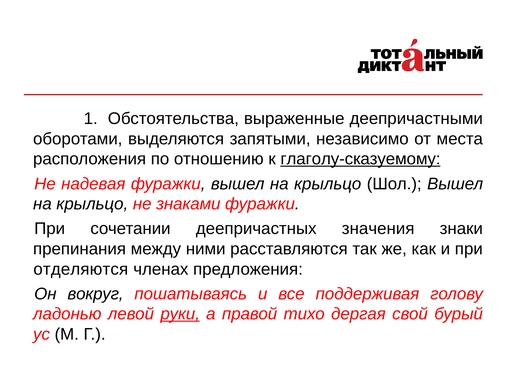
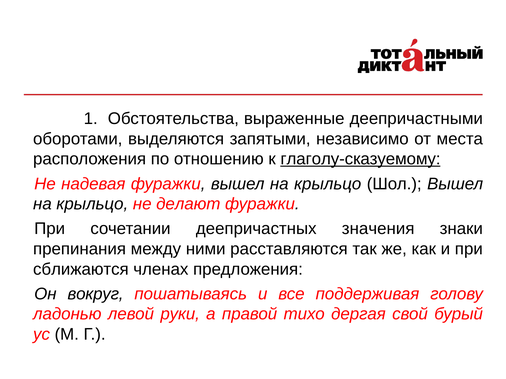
знаками: знаками -> делают
отделяются: отделяются -> сближаются
руки underline: present -> none
